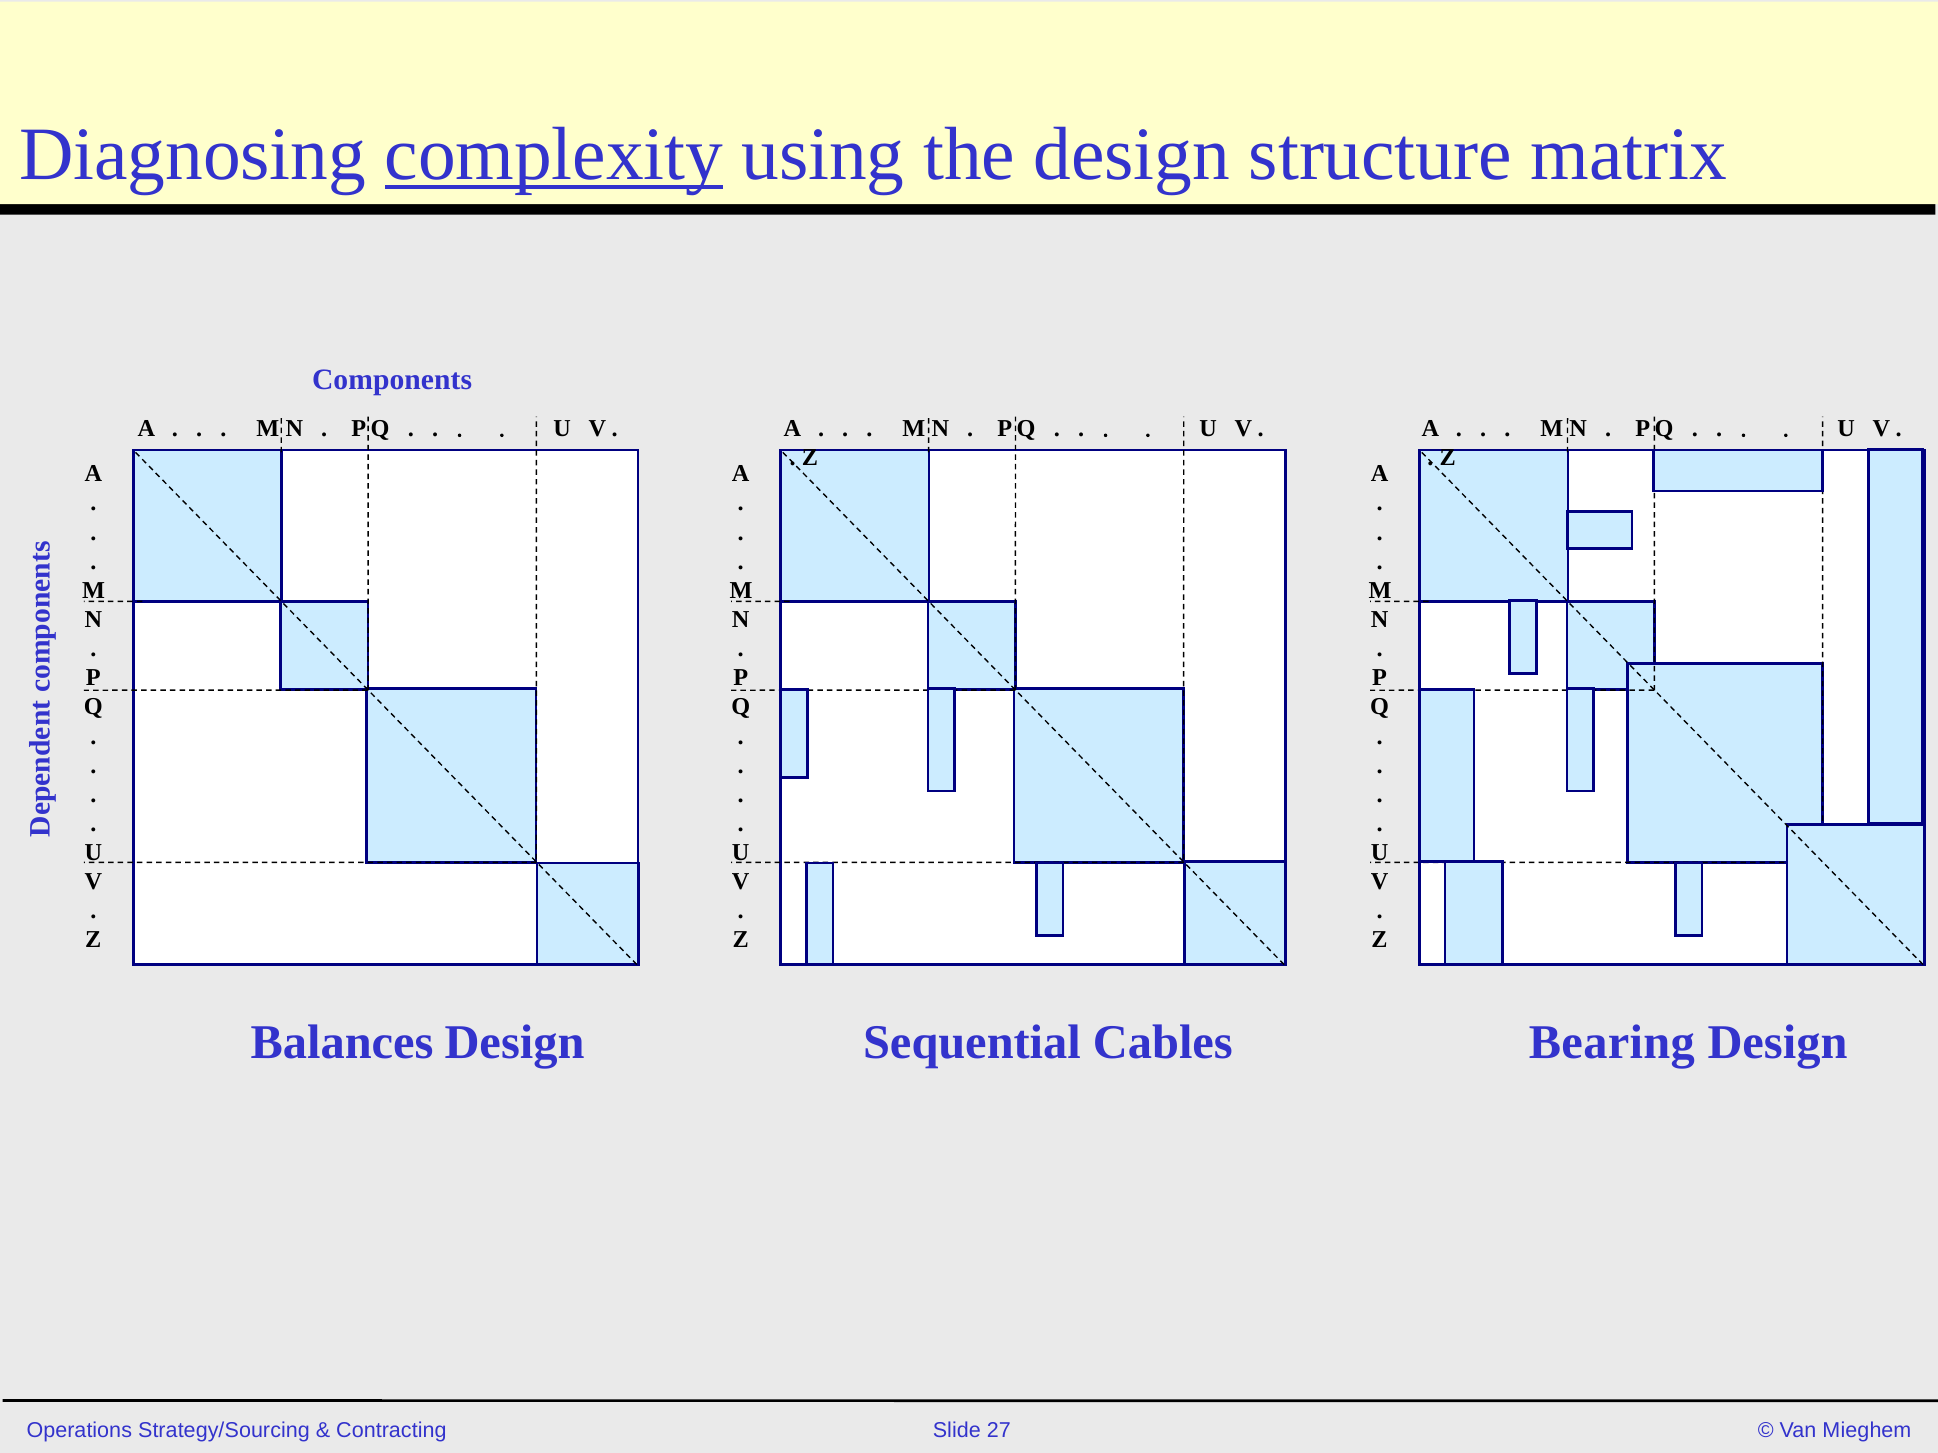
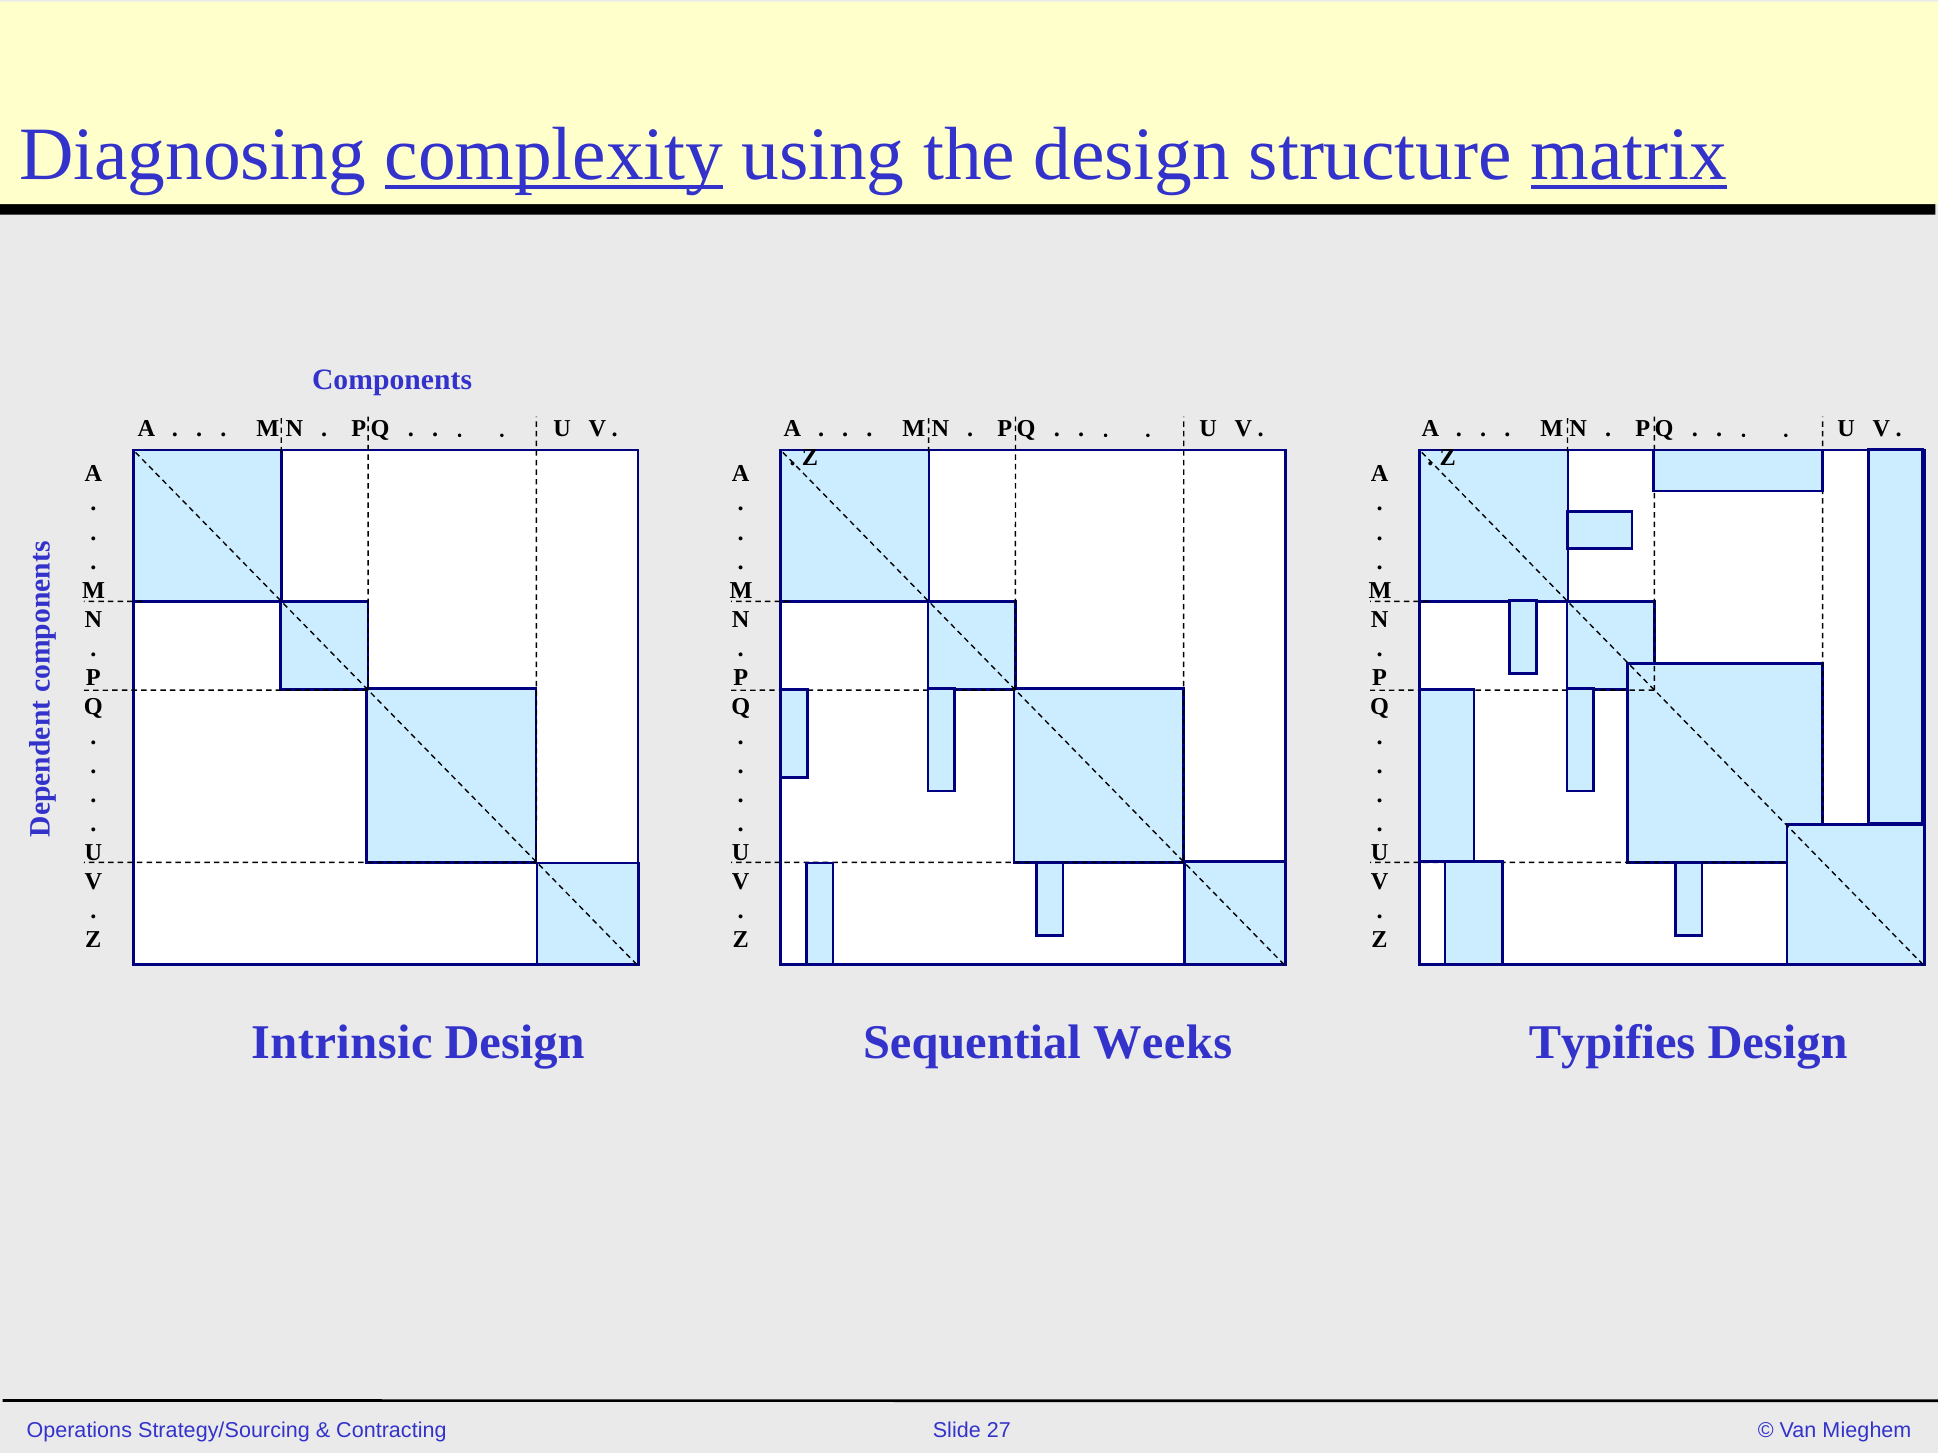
matrix underline: none -> present
Balances: Balances -> Intrinsic
Cables: Cables -> Weeks
Bearing: Bearing -> Typifies
